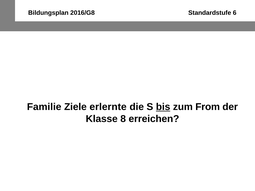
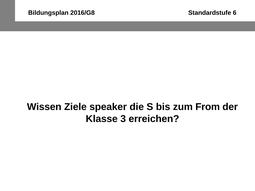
Familie: Familie -> Wissen
erlernte: erlernte -> speaker
bis underline: present -> none
8: 8 -> 3
